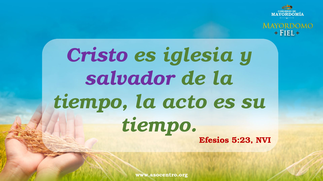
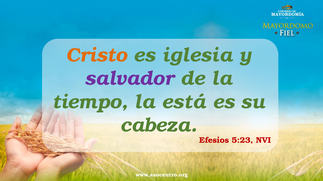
Cristo colour: purple -> orange
acto: acto -> está
tiempo at (159, 126): tiempo -> cabeza
